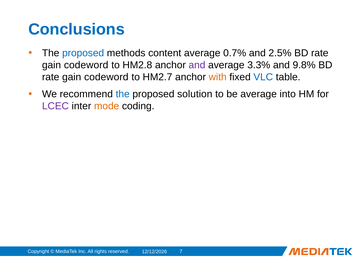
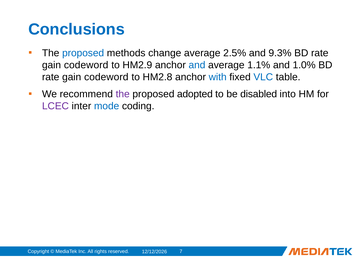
content: content -> change
0.7%: 0.7% -> 2.5%
2.5%: 2.5% -> 9.3%
HM2.8: HM2.8 -> HM2.9
and at (197, 65) colour: purple -> blue
3.3%: 3.3% -> 1.1%
9.8%: 9.8% -> 1.0%
HM2.7: HM2.7 -> HM2.8
with colour: orange -> blue
the at (123, 94) colour: blue -> purple
solution: solution -> adopted
be average: average -> disabled
mode colour: orange -> blue
